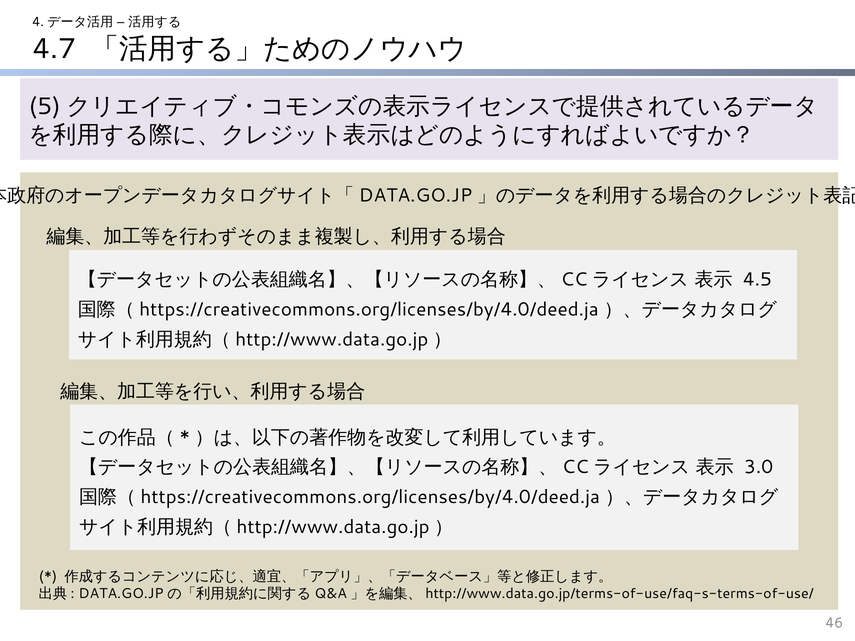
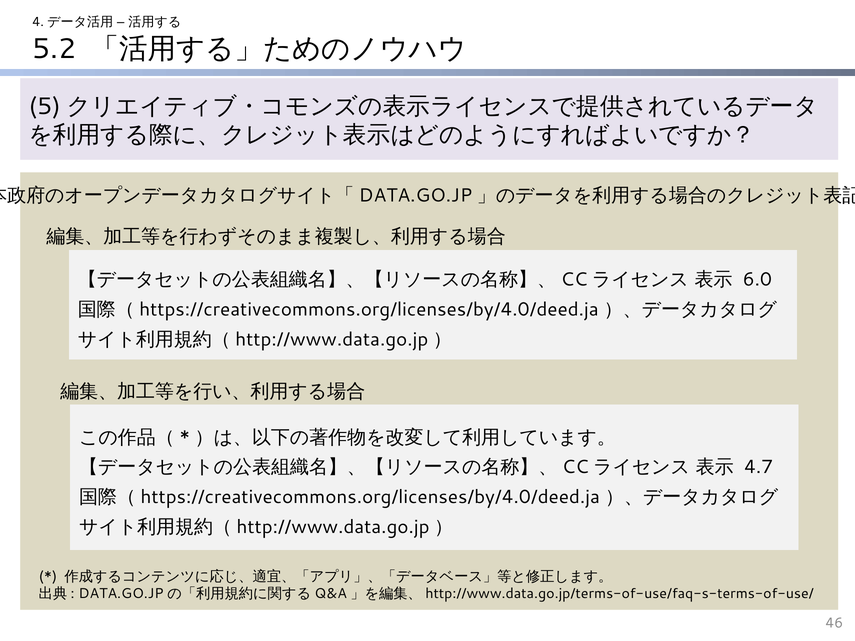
4.7: 4.7 -> 5.2
4.5: 4.5 -> 6.0
3.0: 3.0 -> 4.7
